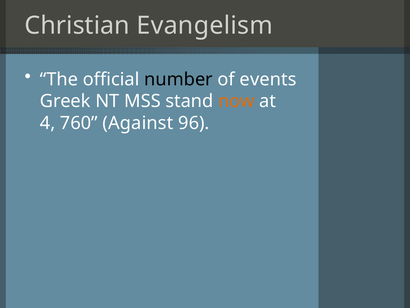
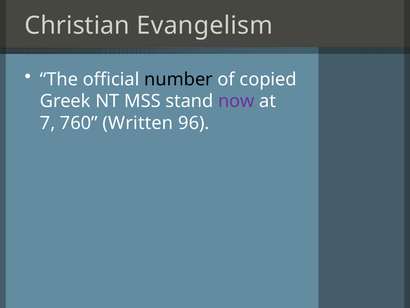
events: events -> copied
now colour: orange -> purple
4: 4 -> 7
Against: Against -> Written
